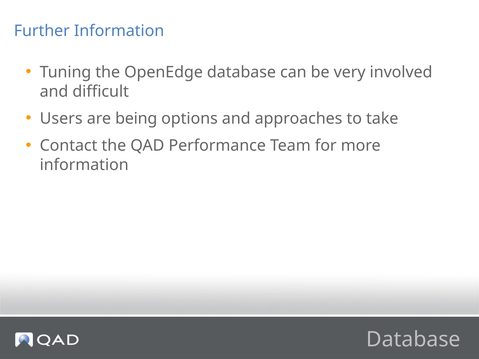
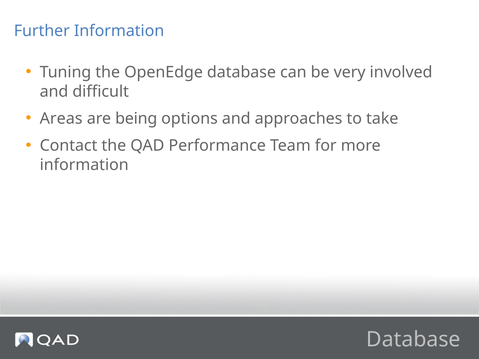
Users: Users -> Areas
